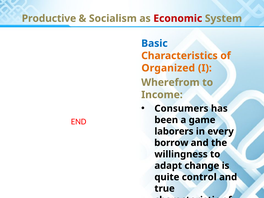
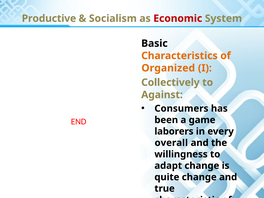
Basic colour: blue -> black
Wherefrom: Wherefrom -> Collectively
Income: Income -> Against
borrow: borrow -> overall
quite control: control -> change
